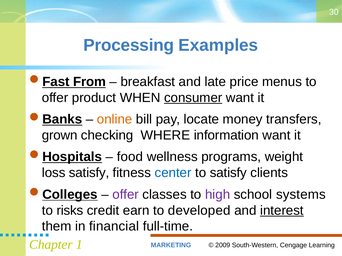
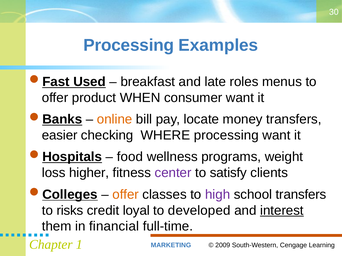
From: From -> Used
price: price -> roles
consumer underline: present -> none
grown: grown -> easier
WHERE information: information -> processing
loss satisfy: satisfy -> higher
center colour: blue -> purple
offer at (126, 195) colour: purple -> orange
school systems: systems -> transfers
earn: earn -> loyal
